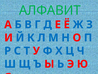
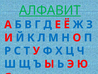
АЛФАВИТ underline: none -> present
